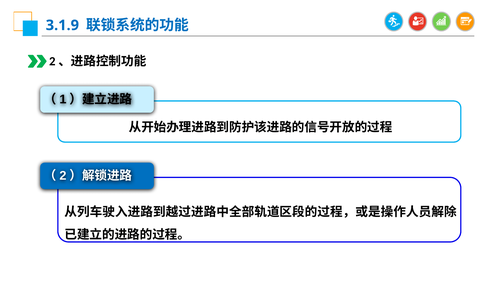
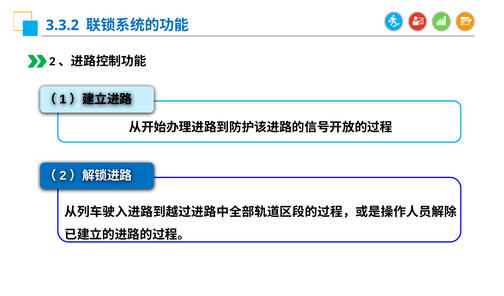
3.1.9: 3.1.9 -> 3.3.2
